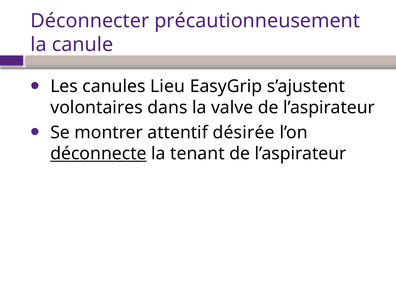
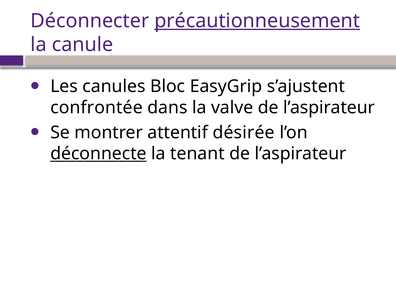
précautionneusement underline: none -> present
Lieu: Lieu -> Bloc
volontaires: volontaires -> confrontée
